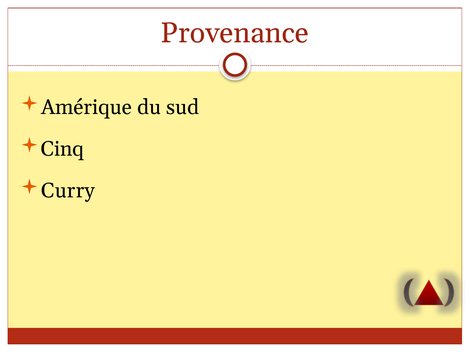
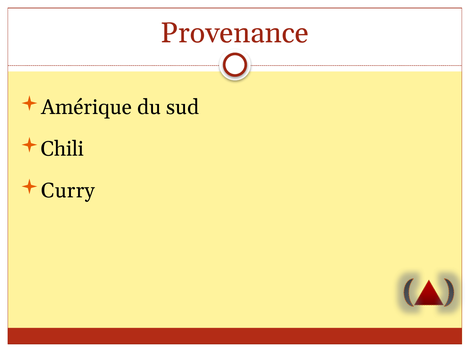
Cinq: Cinq -> Chili
